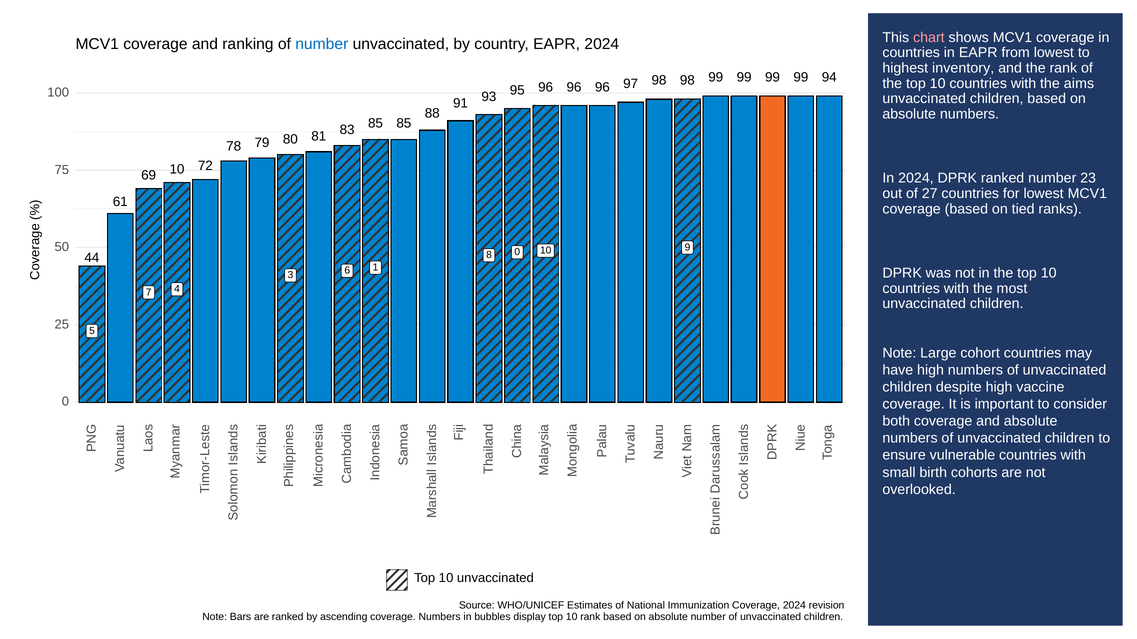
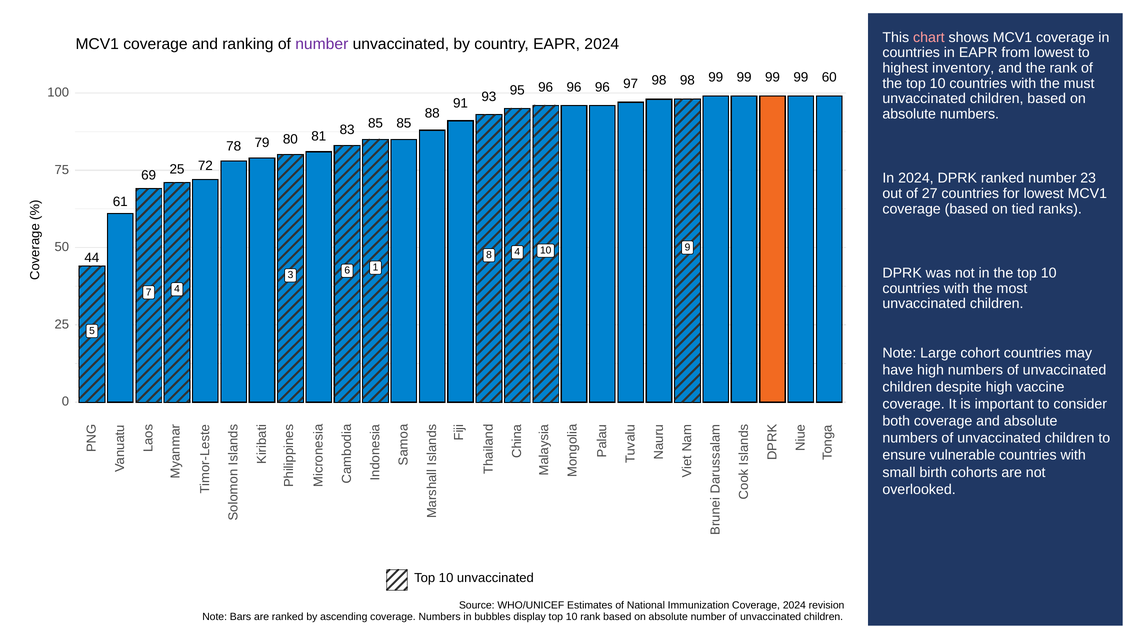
number at (322, 44) colour: blue -> purple
94: 94 -> 60
aims: aims -> must
69 10: 10 -> 25
8 0: 0 -> 4
